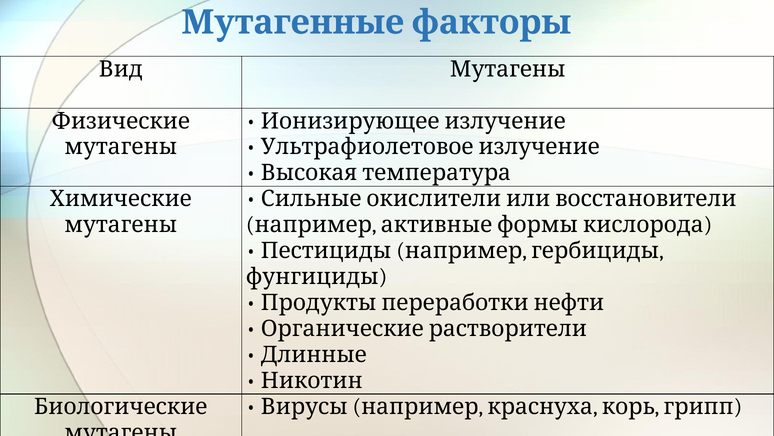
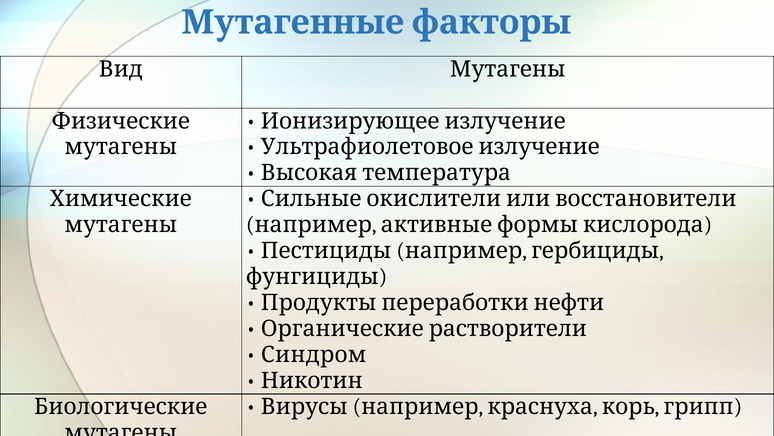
Длинные: Длинные -> Синдром
